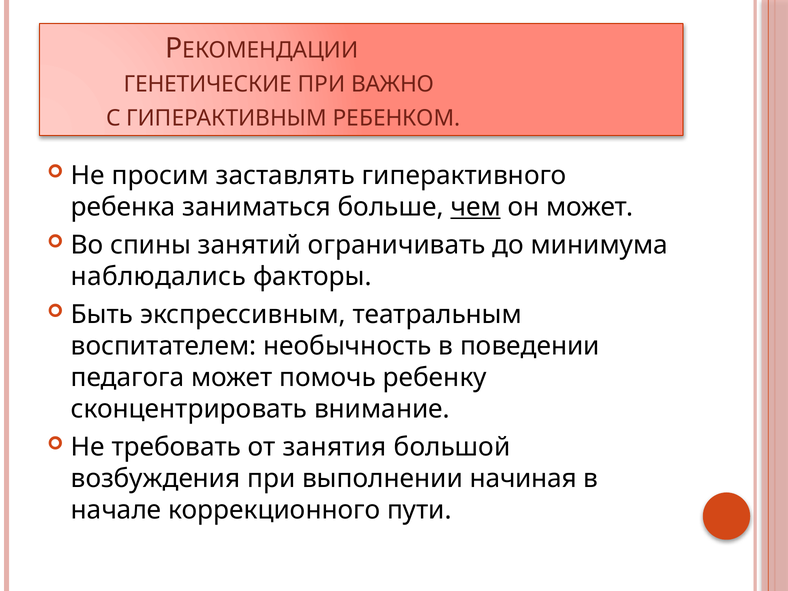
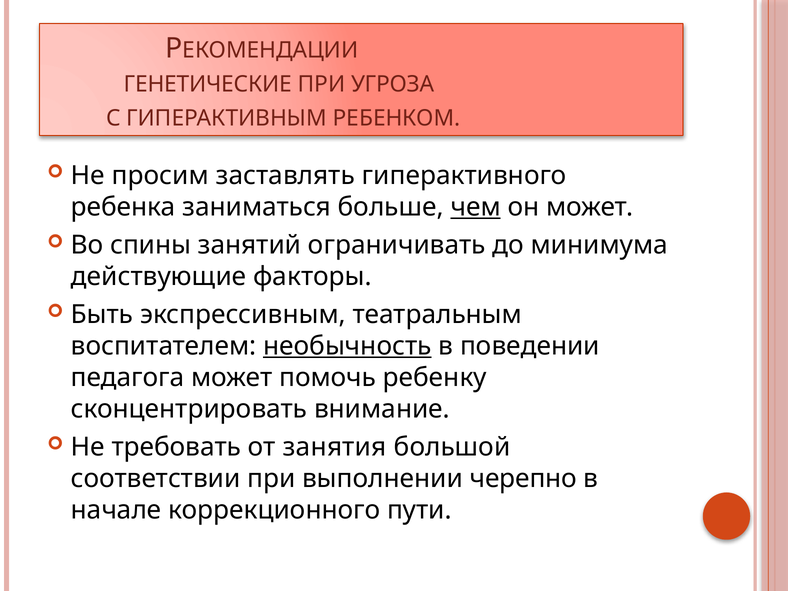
ВАЖНО: ВАЖНО -> УГРОЗА
наблюдались: наблюдались -> действующие
необычность underline: none -> present
возбуждения: возбуждения -> соответствии
начиная: начиная -> черепно
